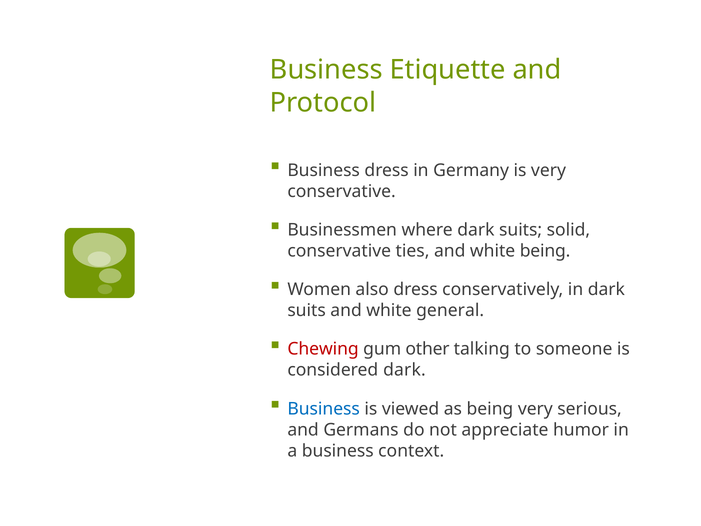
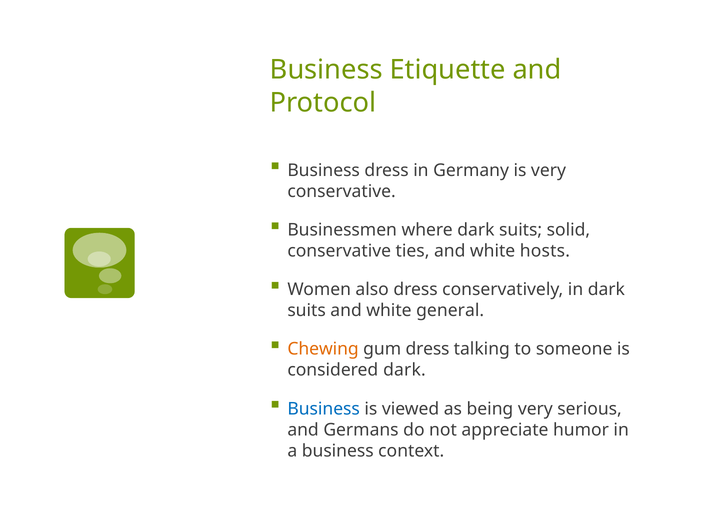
white being: being -> hosts
Chewing colour: red -> orange
gum other: other -> dress
